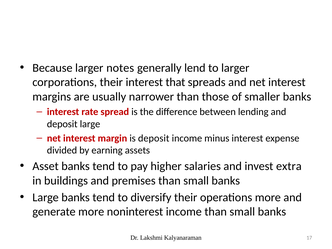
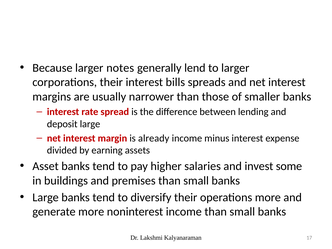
that: that -> bills
is deposit: deposit -> already
extra: extra -> some
